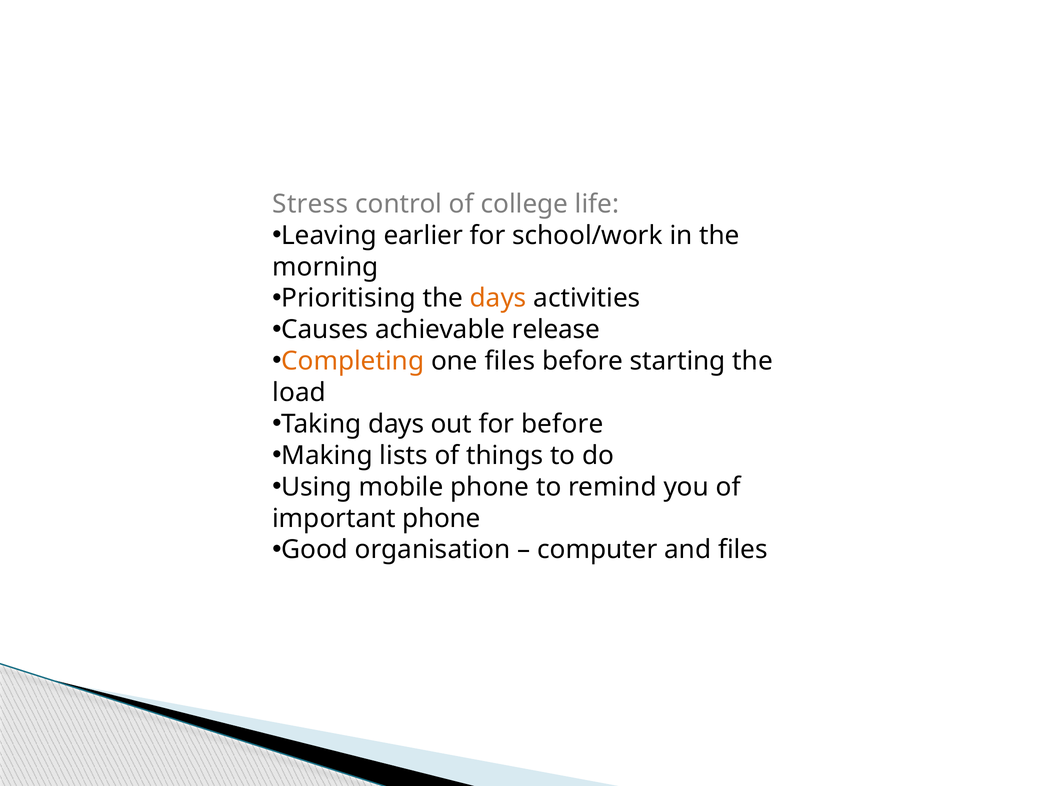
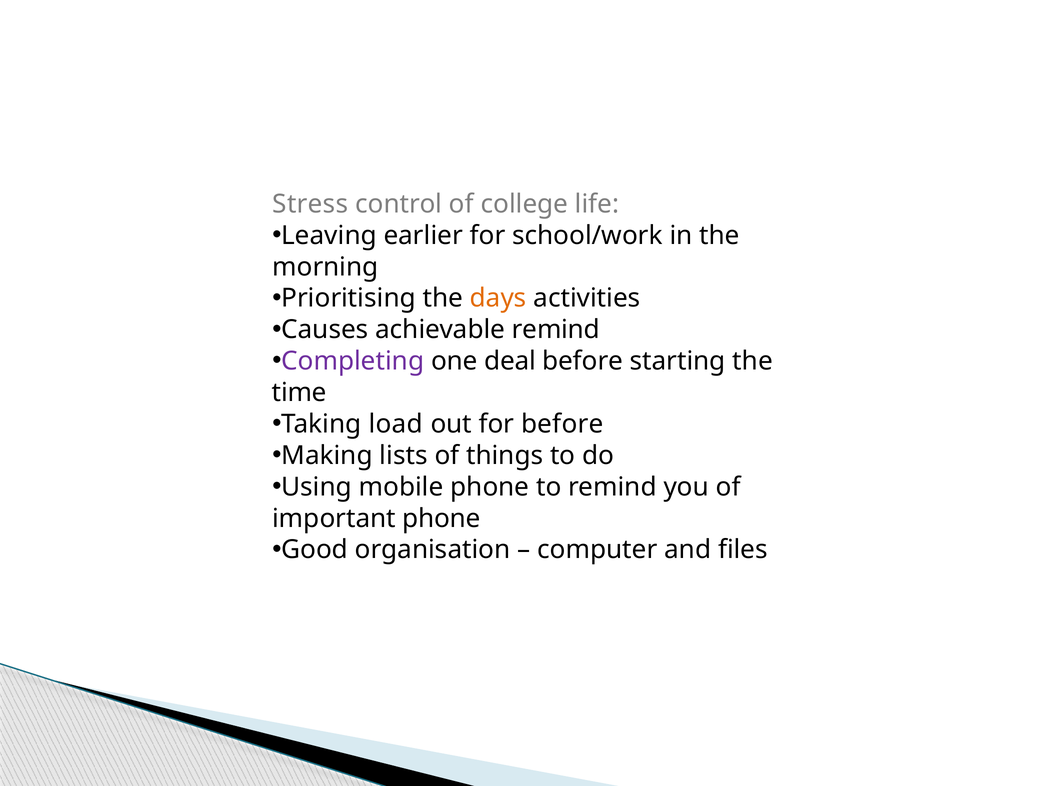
achievable release: release -> remind
Completing colour: orange -> purple
one files: files -> deal
load: load -> time
Taking days: days -> load
